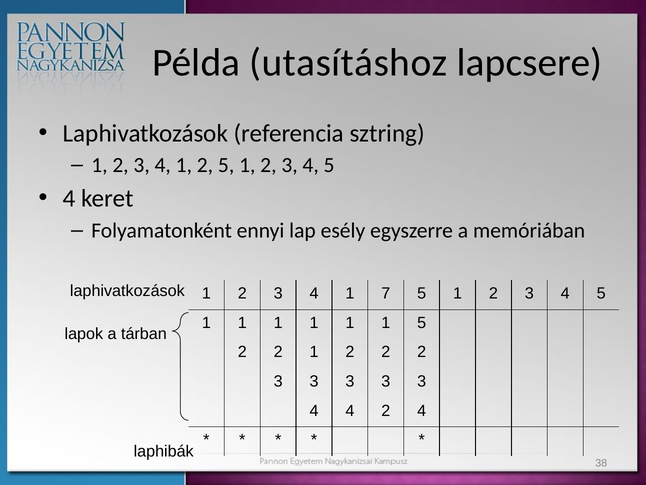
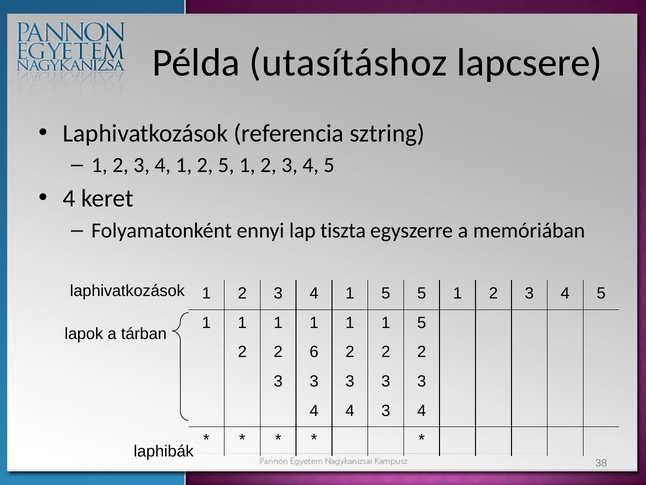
esély: esély -> tiszta
4 1 7: 7 -> 5
2 1: 1 -> 6
4 2: 2 -> 3
